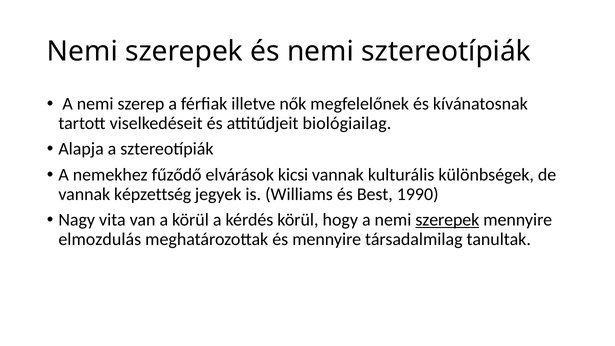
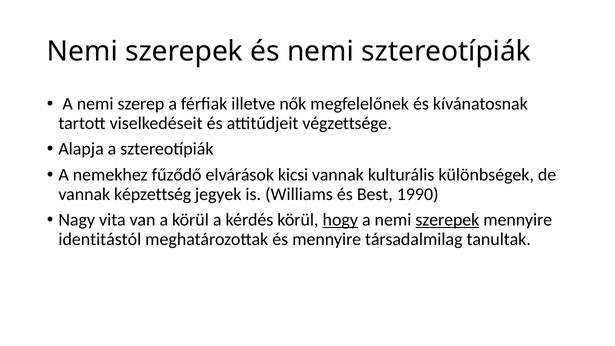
biológiailag: biológiailag -> végzettsége
hogy underline: none -> present
elmozdulás: elmozdulás -> identitástól
